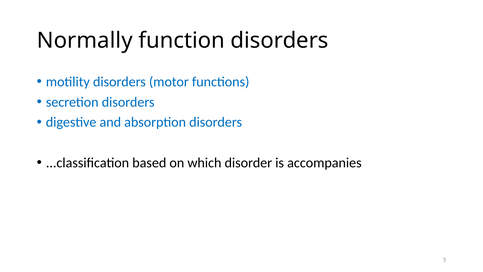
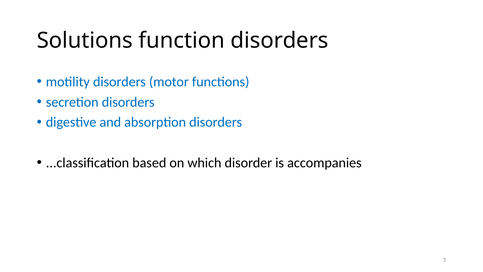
Normally: Normally -> Solutions
